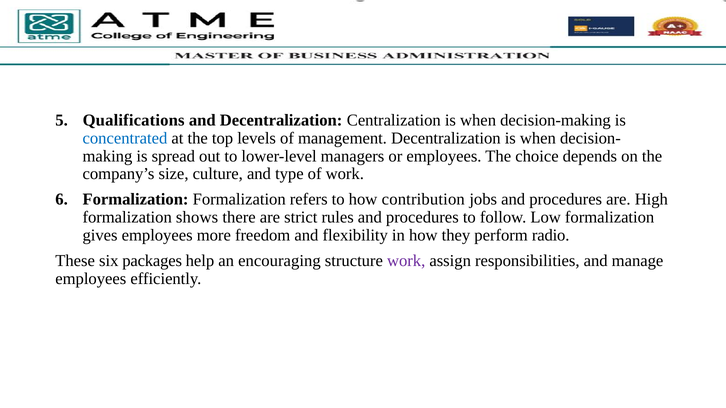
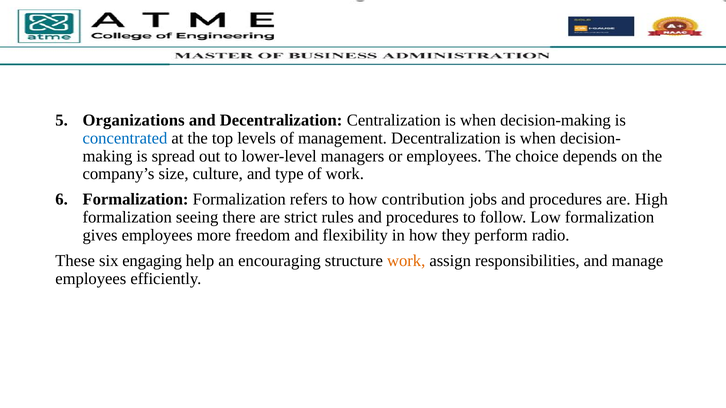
Qualifications: Qualifications -> Organizations
shows: shows -> seeing
packages: packages -> engaging
work at (406, 261) colour: purple -> orange
